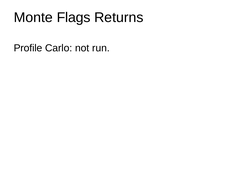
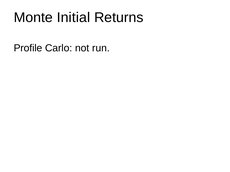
Flags: Flags -> Initial
